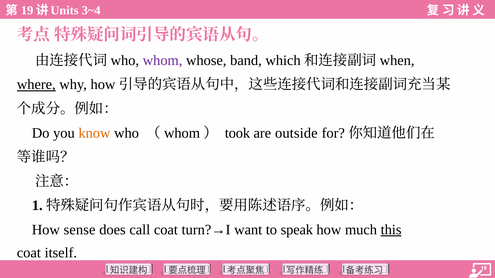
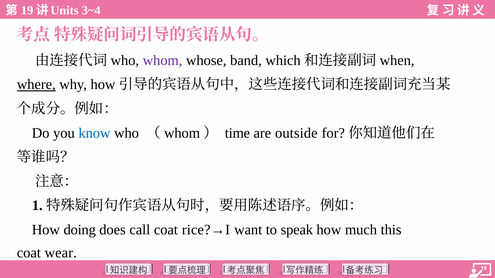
know colour: orange -> blue
took: took -> time
sense: sense -> doing
turn?→I: turn?→I -> rice?→I
this underline: present -> none
itself: itself -> wear
